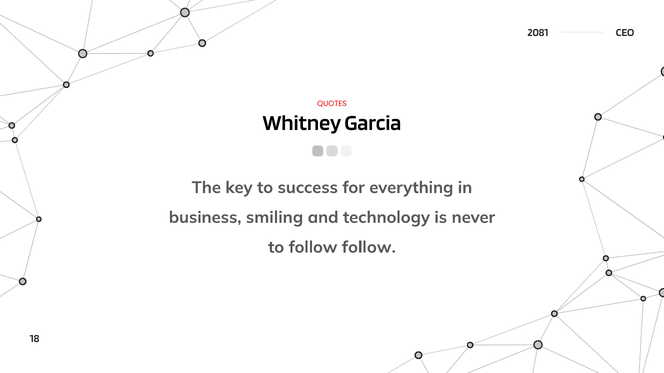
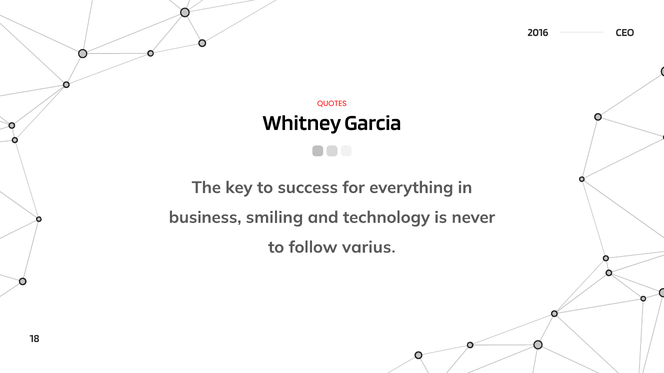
2081: 2081 -> 2016
follow follow: follow -> varius
